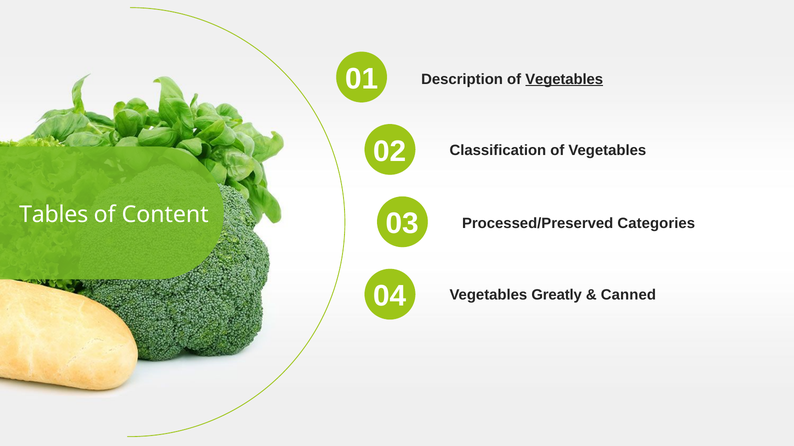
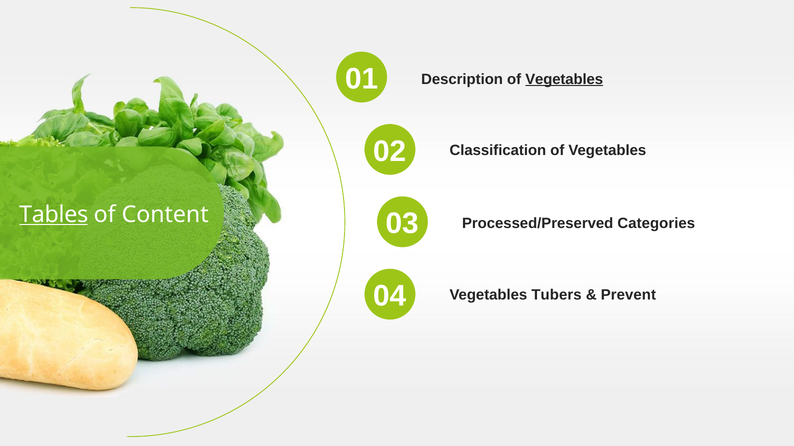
Tables underline: none -> present
Greatly: Greatly -> Tubers
Canned: Canned -> Prevent
